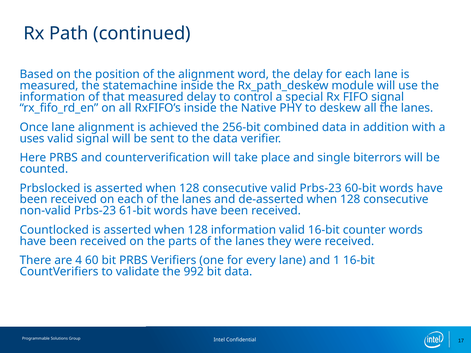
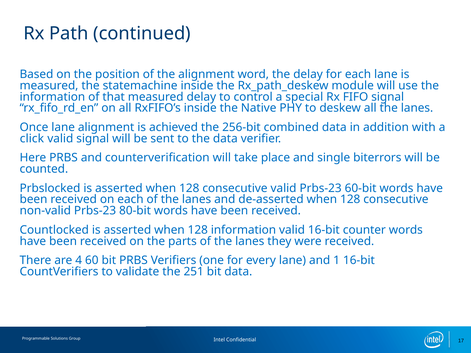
uses: uses -> click
61-bit: 61-bit -> 80-bit
992: 992 -> 251
